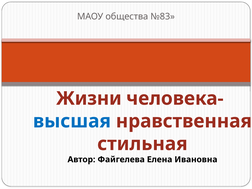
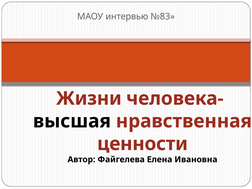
общества: общества -> интервью
высшая colour: blue -> black
стильная: стильная -> ценности
